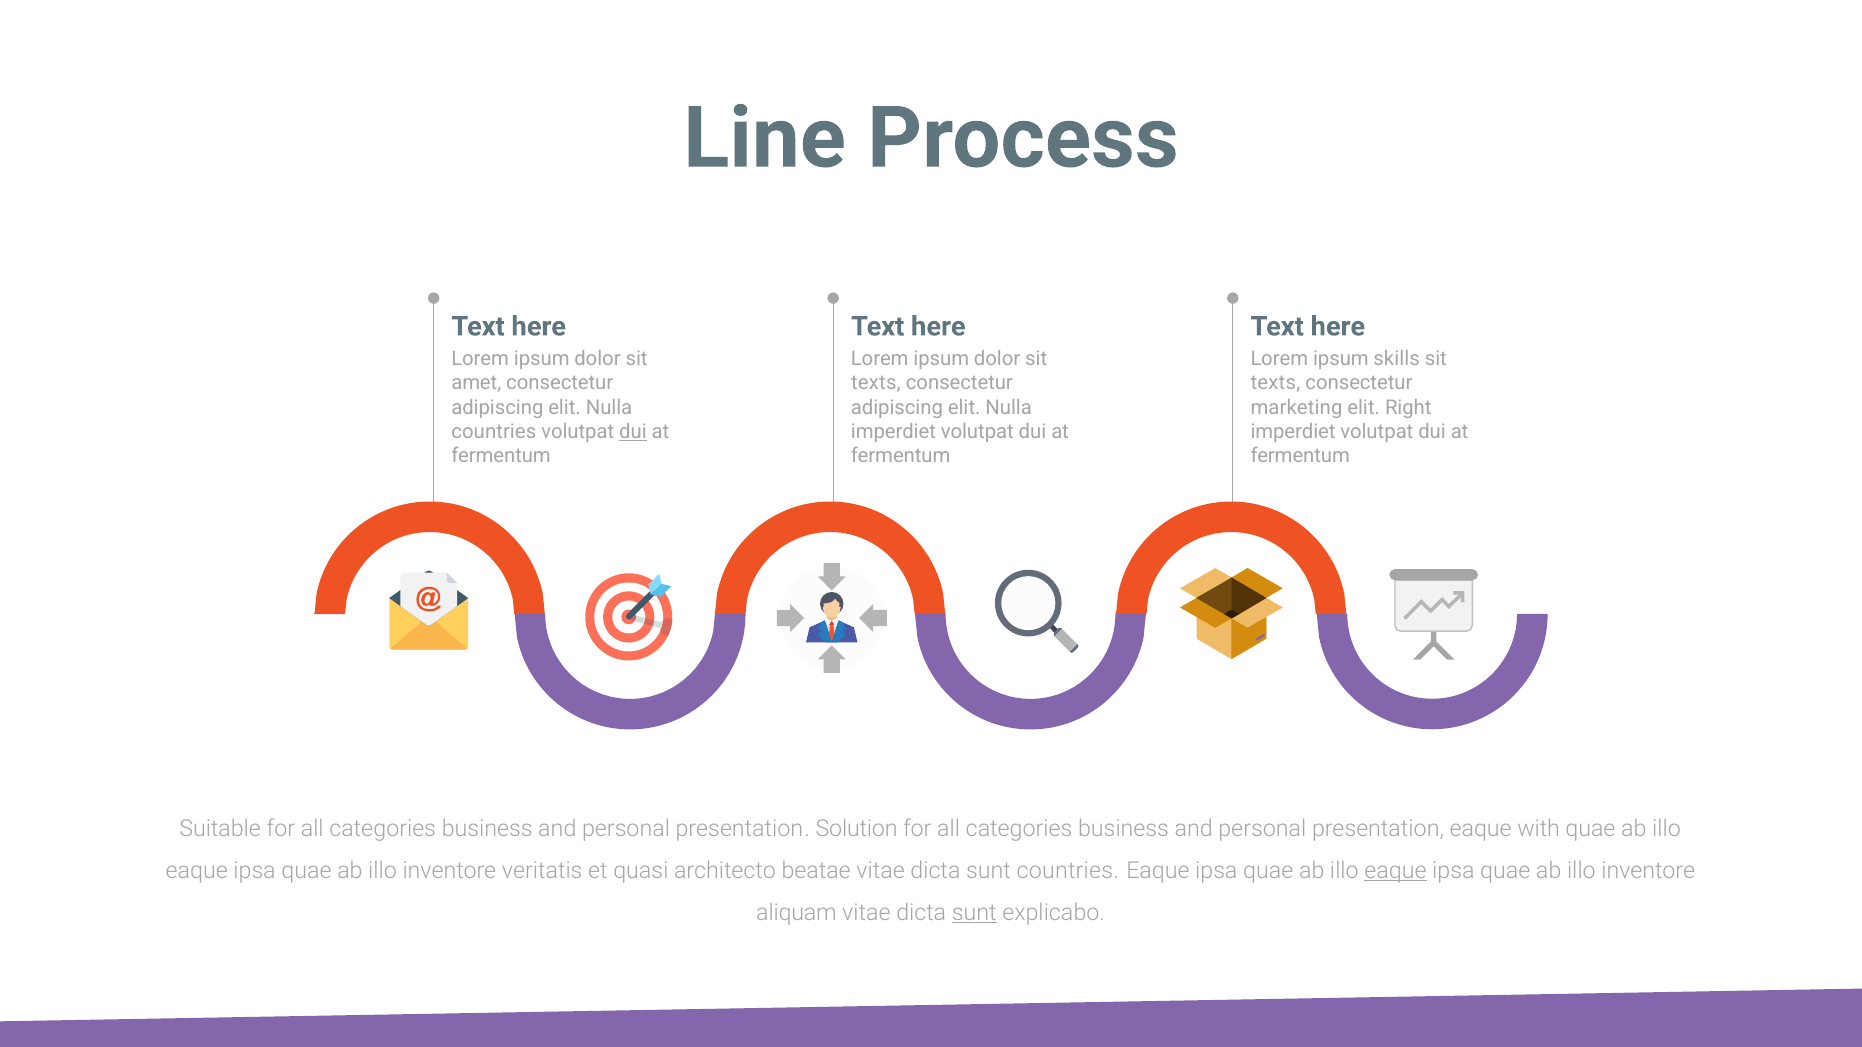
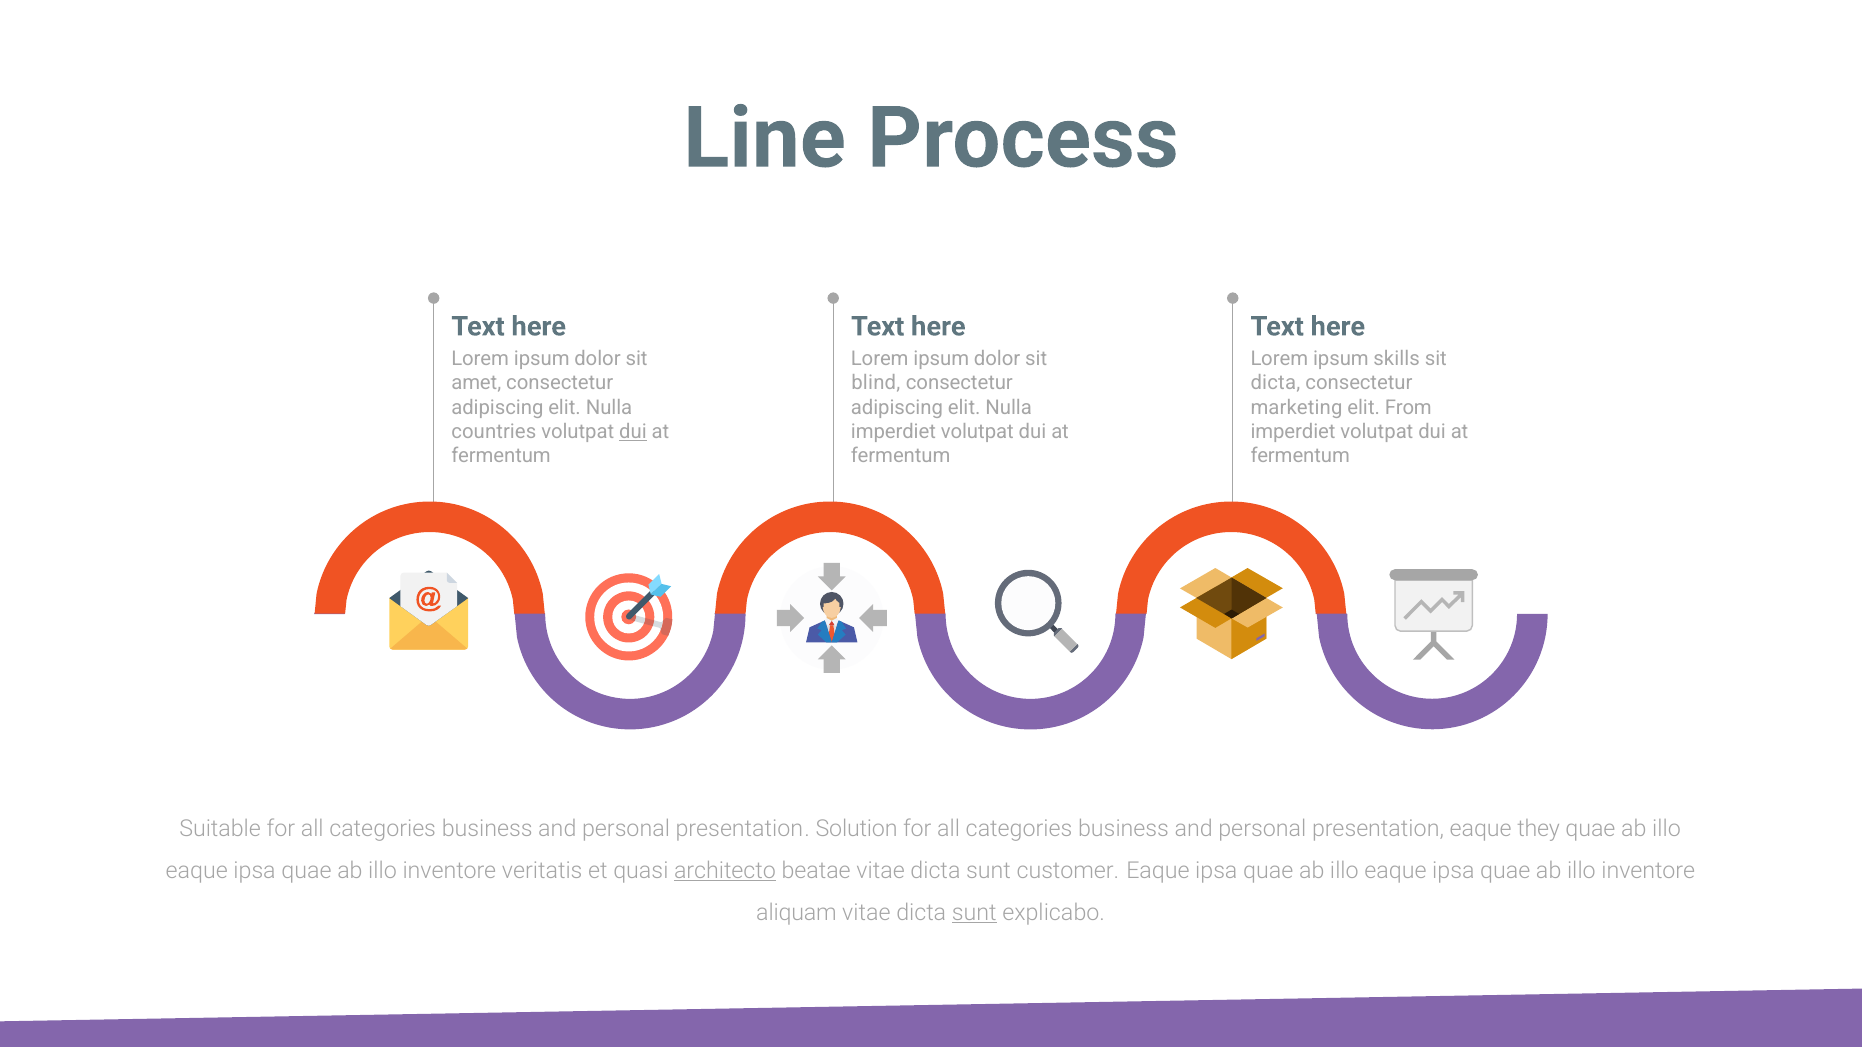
texts at (876, 383): texts -> blind
texts at (1275, 383): texts -> dicta
Right: Right -> From
with: with -> they
architecto underline: none -> present
sunt countries: countries -> customer
eaque at (1395, 871) underline: present -> none
